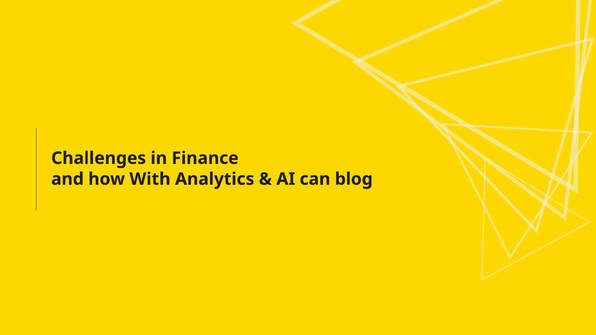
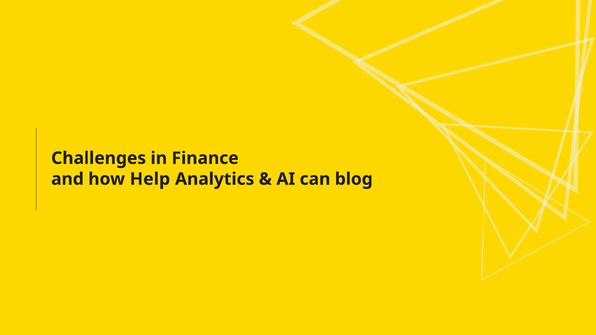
With: With -> Help
